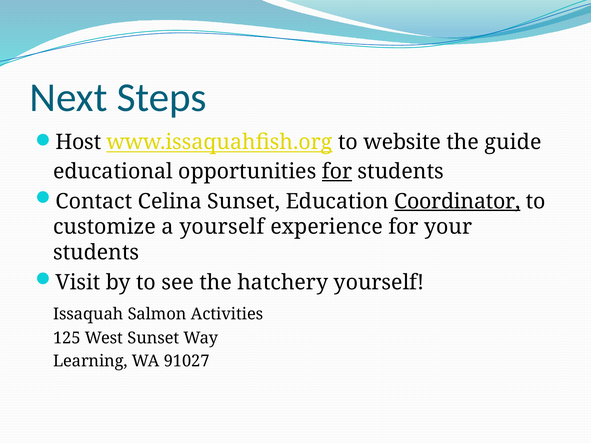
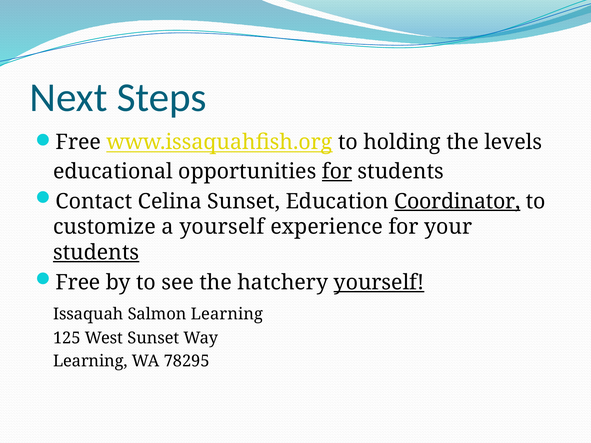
Host at (78, 142): Host -> Free
website: website -> holding
guide: guide -> levels
students at (96, 253) underline: none -> present
Visit at (78, 283): Visit -> Free
yourself at (379, 283) underline: none -> present
Salmon Activities: Activities -> Learning
91027: 91027 -> 78295
